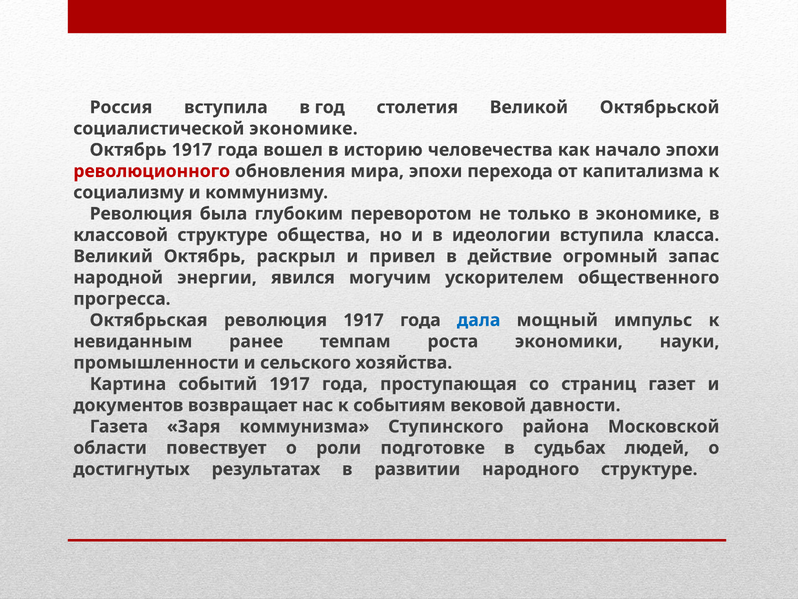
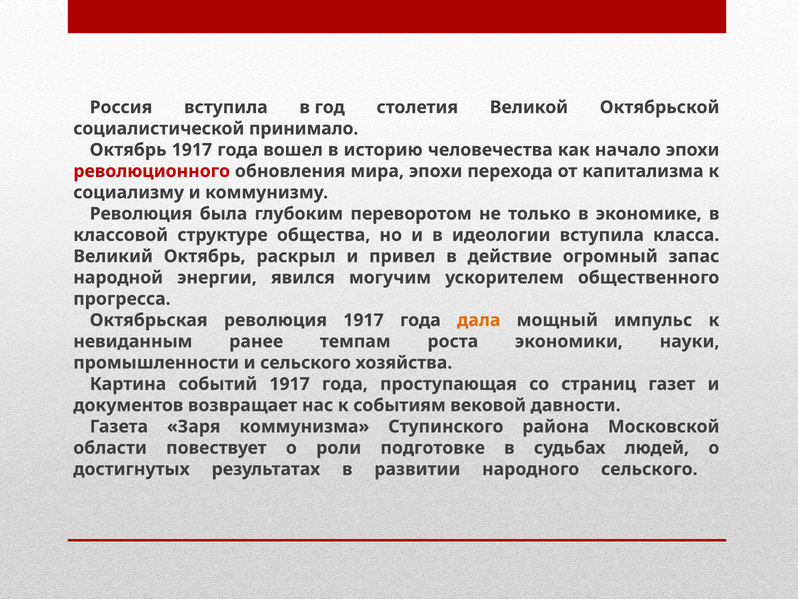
социалистической экономике: экономике -> принимало
дала colour: blue -> orange
народного структуре: структуре -> сельского
